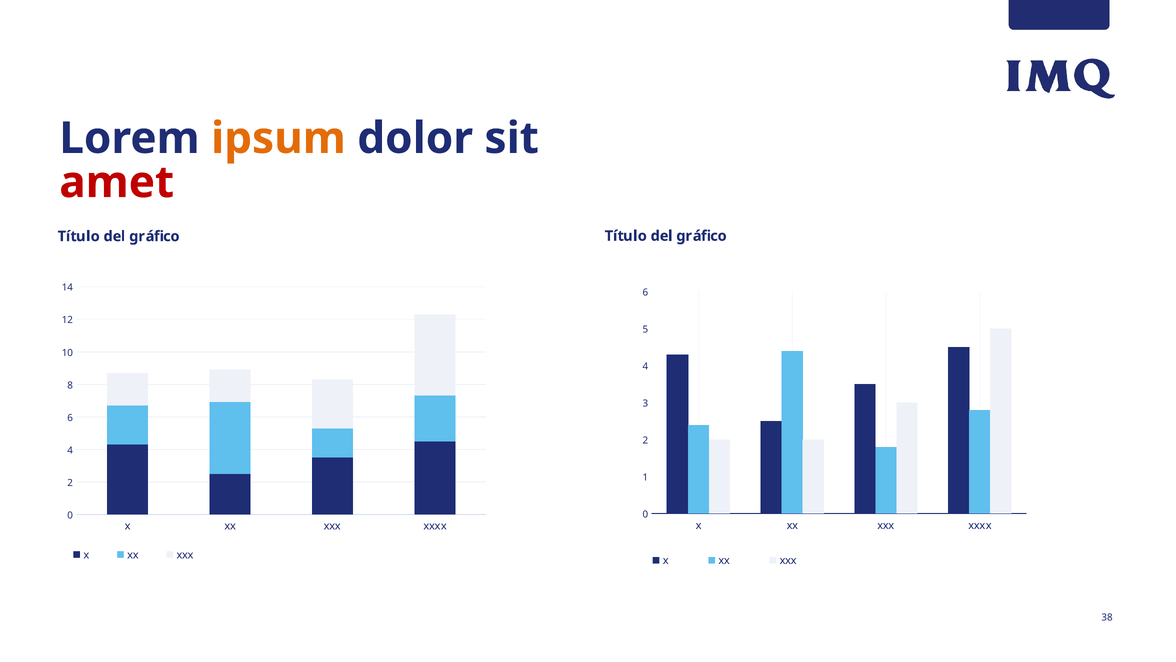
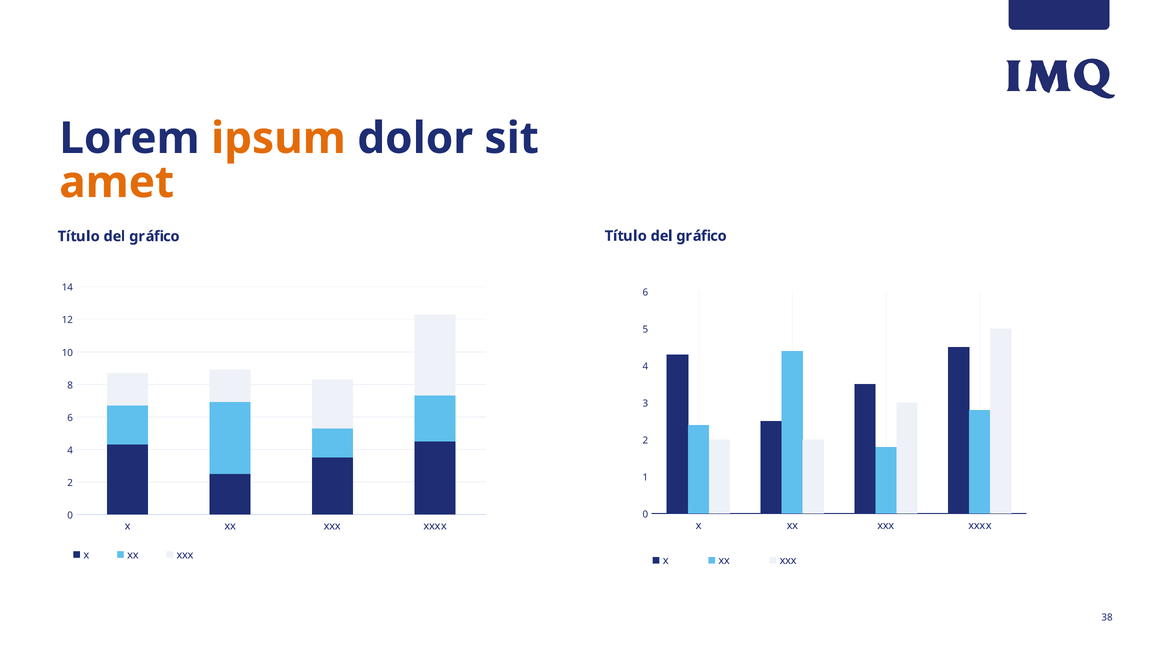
amet colour: red -> orange
